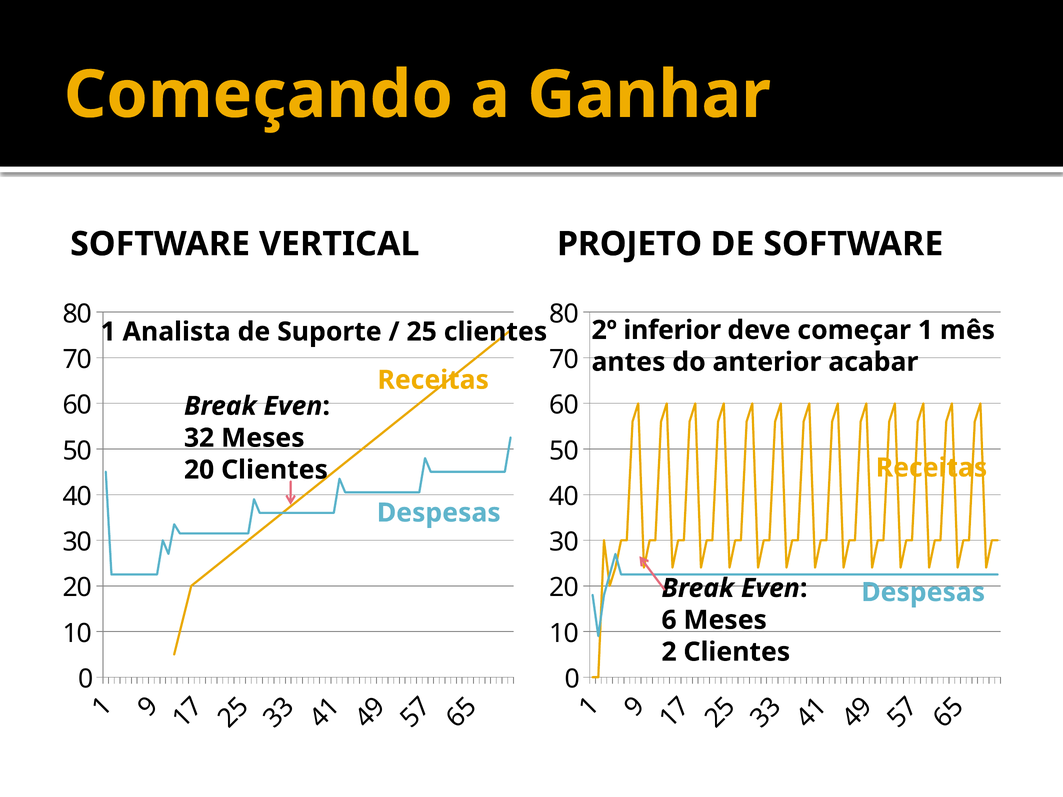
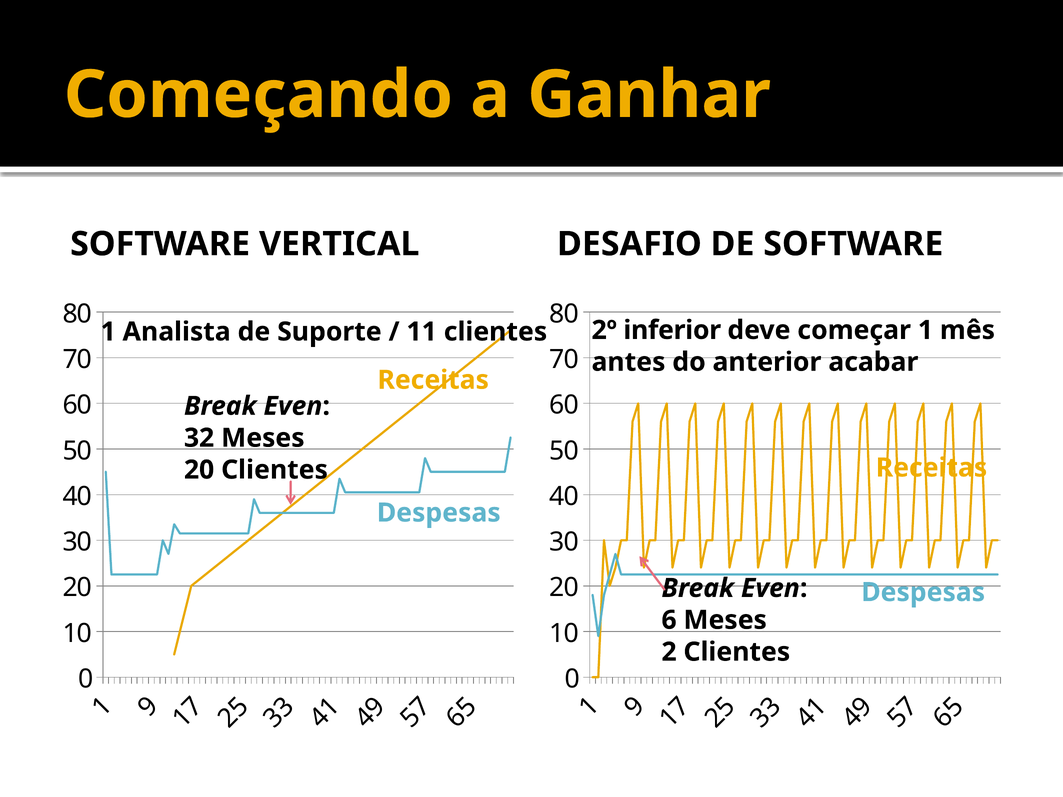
PROJETO: PROJETO -> DESAFIO
25: 25 -> 11
